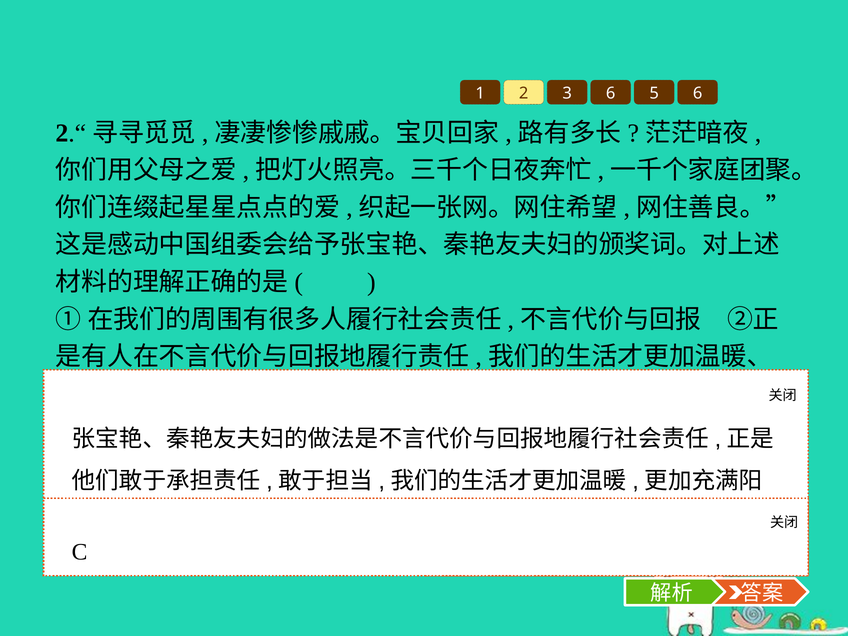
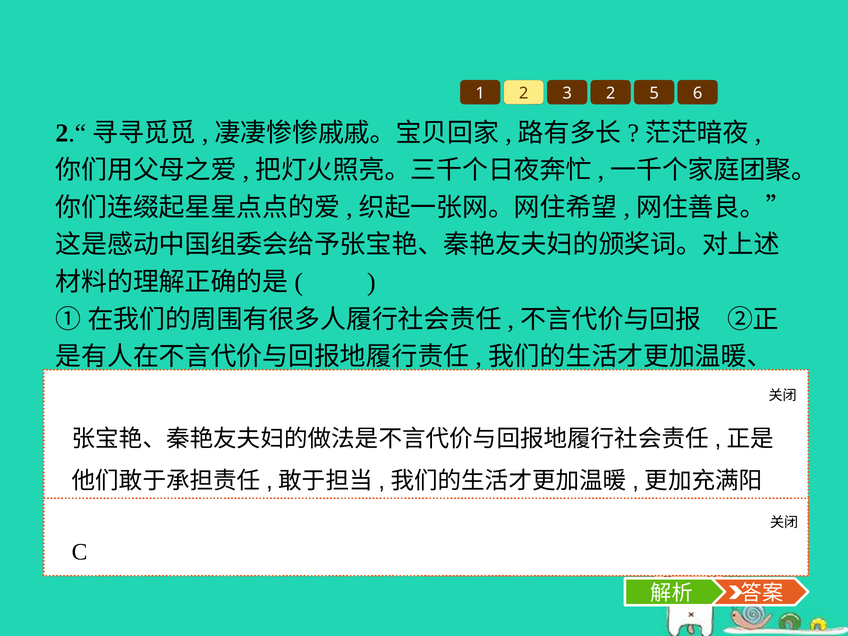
3 6: 6 -> 2
